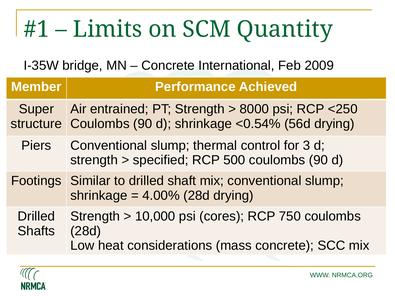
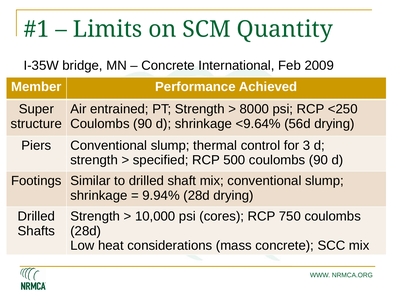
<0.54%: <0.54% -> <9.64%
4.00%: 4.00% -> 9.94%
